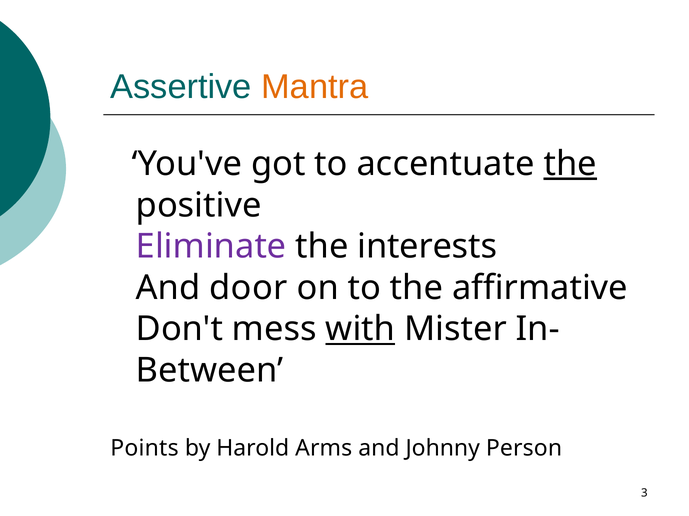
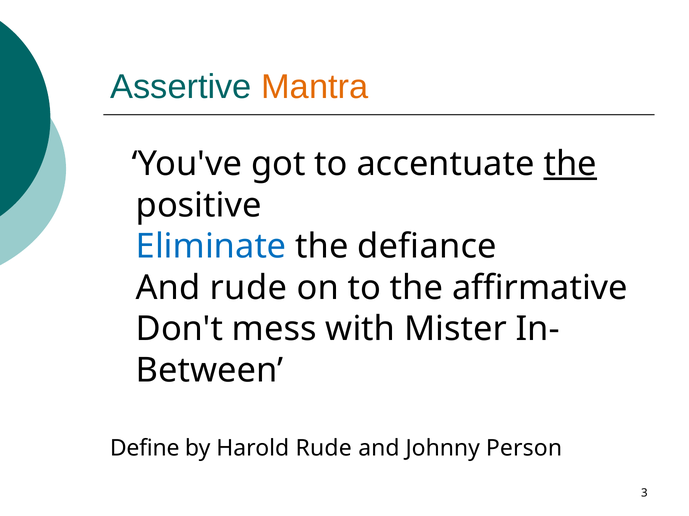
Eliminate colour: purple -> blue
interests: interests -> defiance
And door: door -> rude
with underline: present -> none
Points: Points -> Define
Harold Arms: Arms -> Rude
